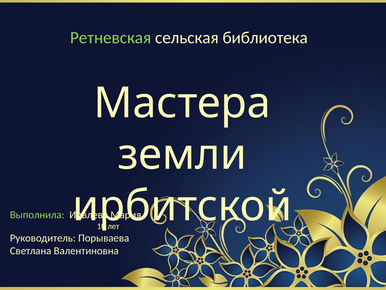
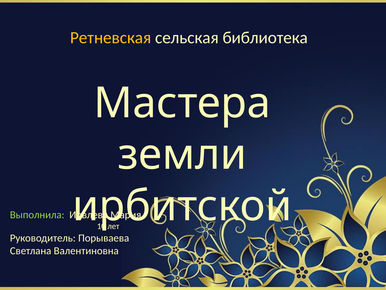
Ретневская colour: light green -> yellow
